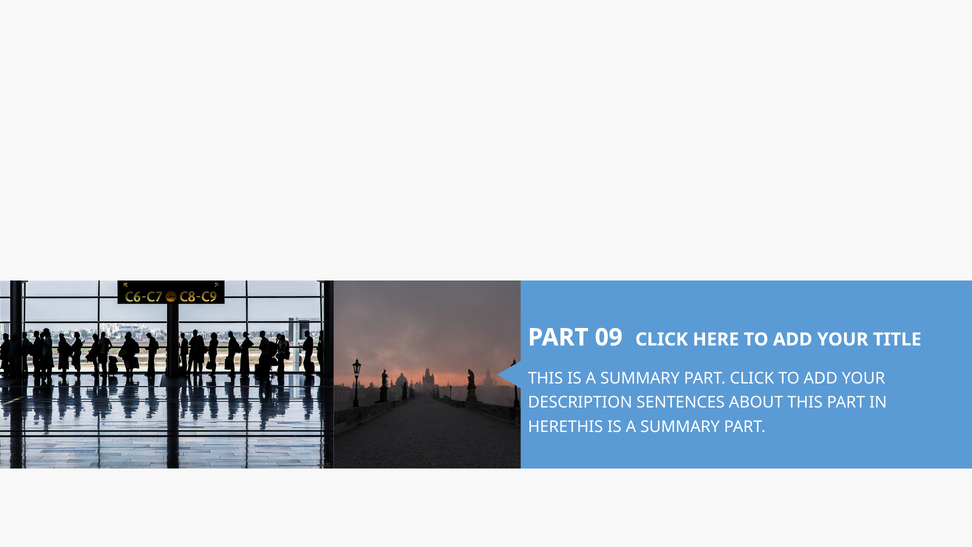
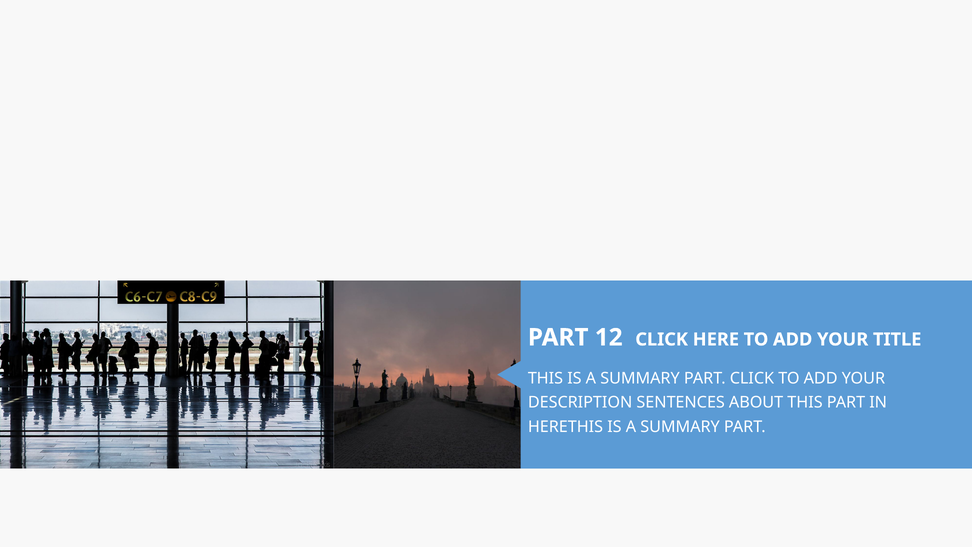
09: 09 -> 12
